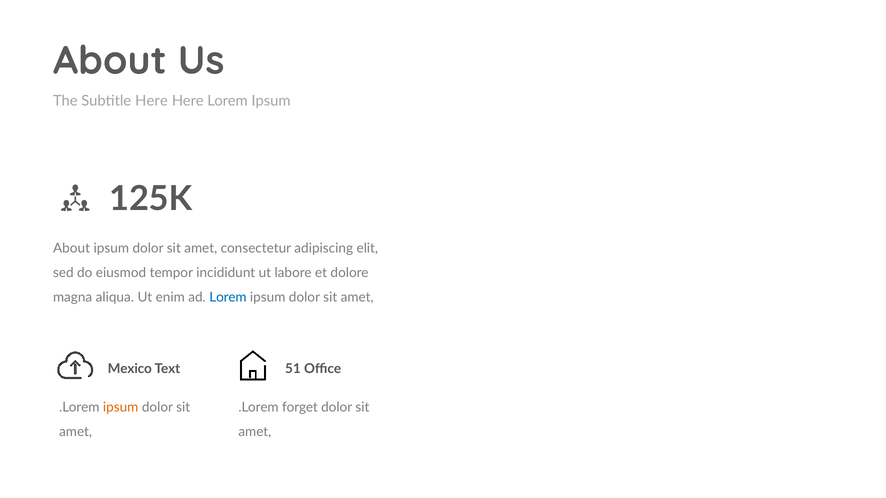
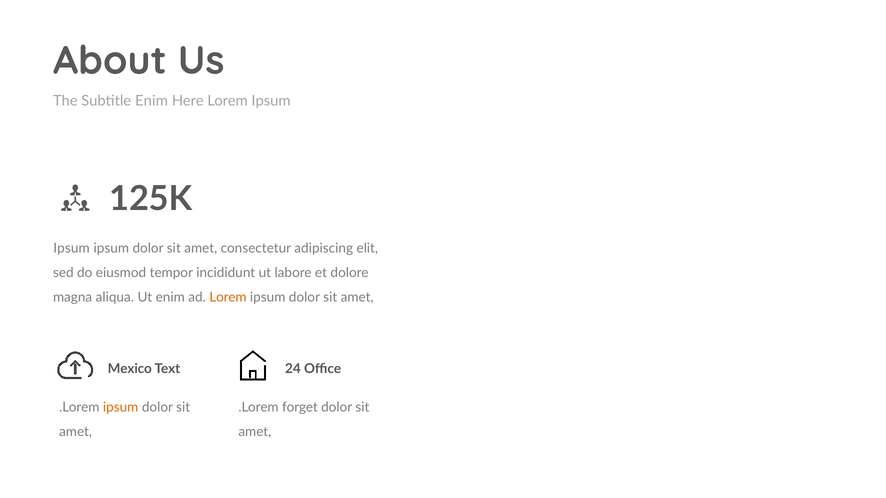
Subtitle Here: Here -> Enim
About at (72, 249): About -> Ipsum
Lorem at (228, 297) colour: blue -> orange
51: 51 -> 24
